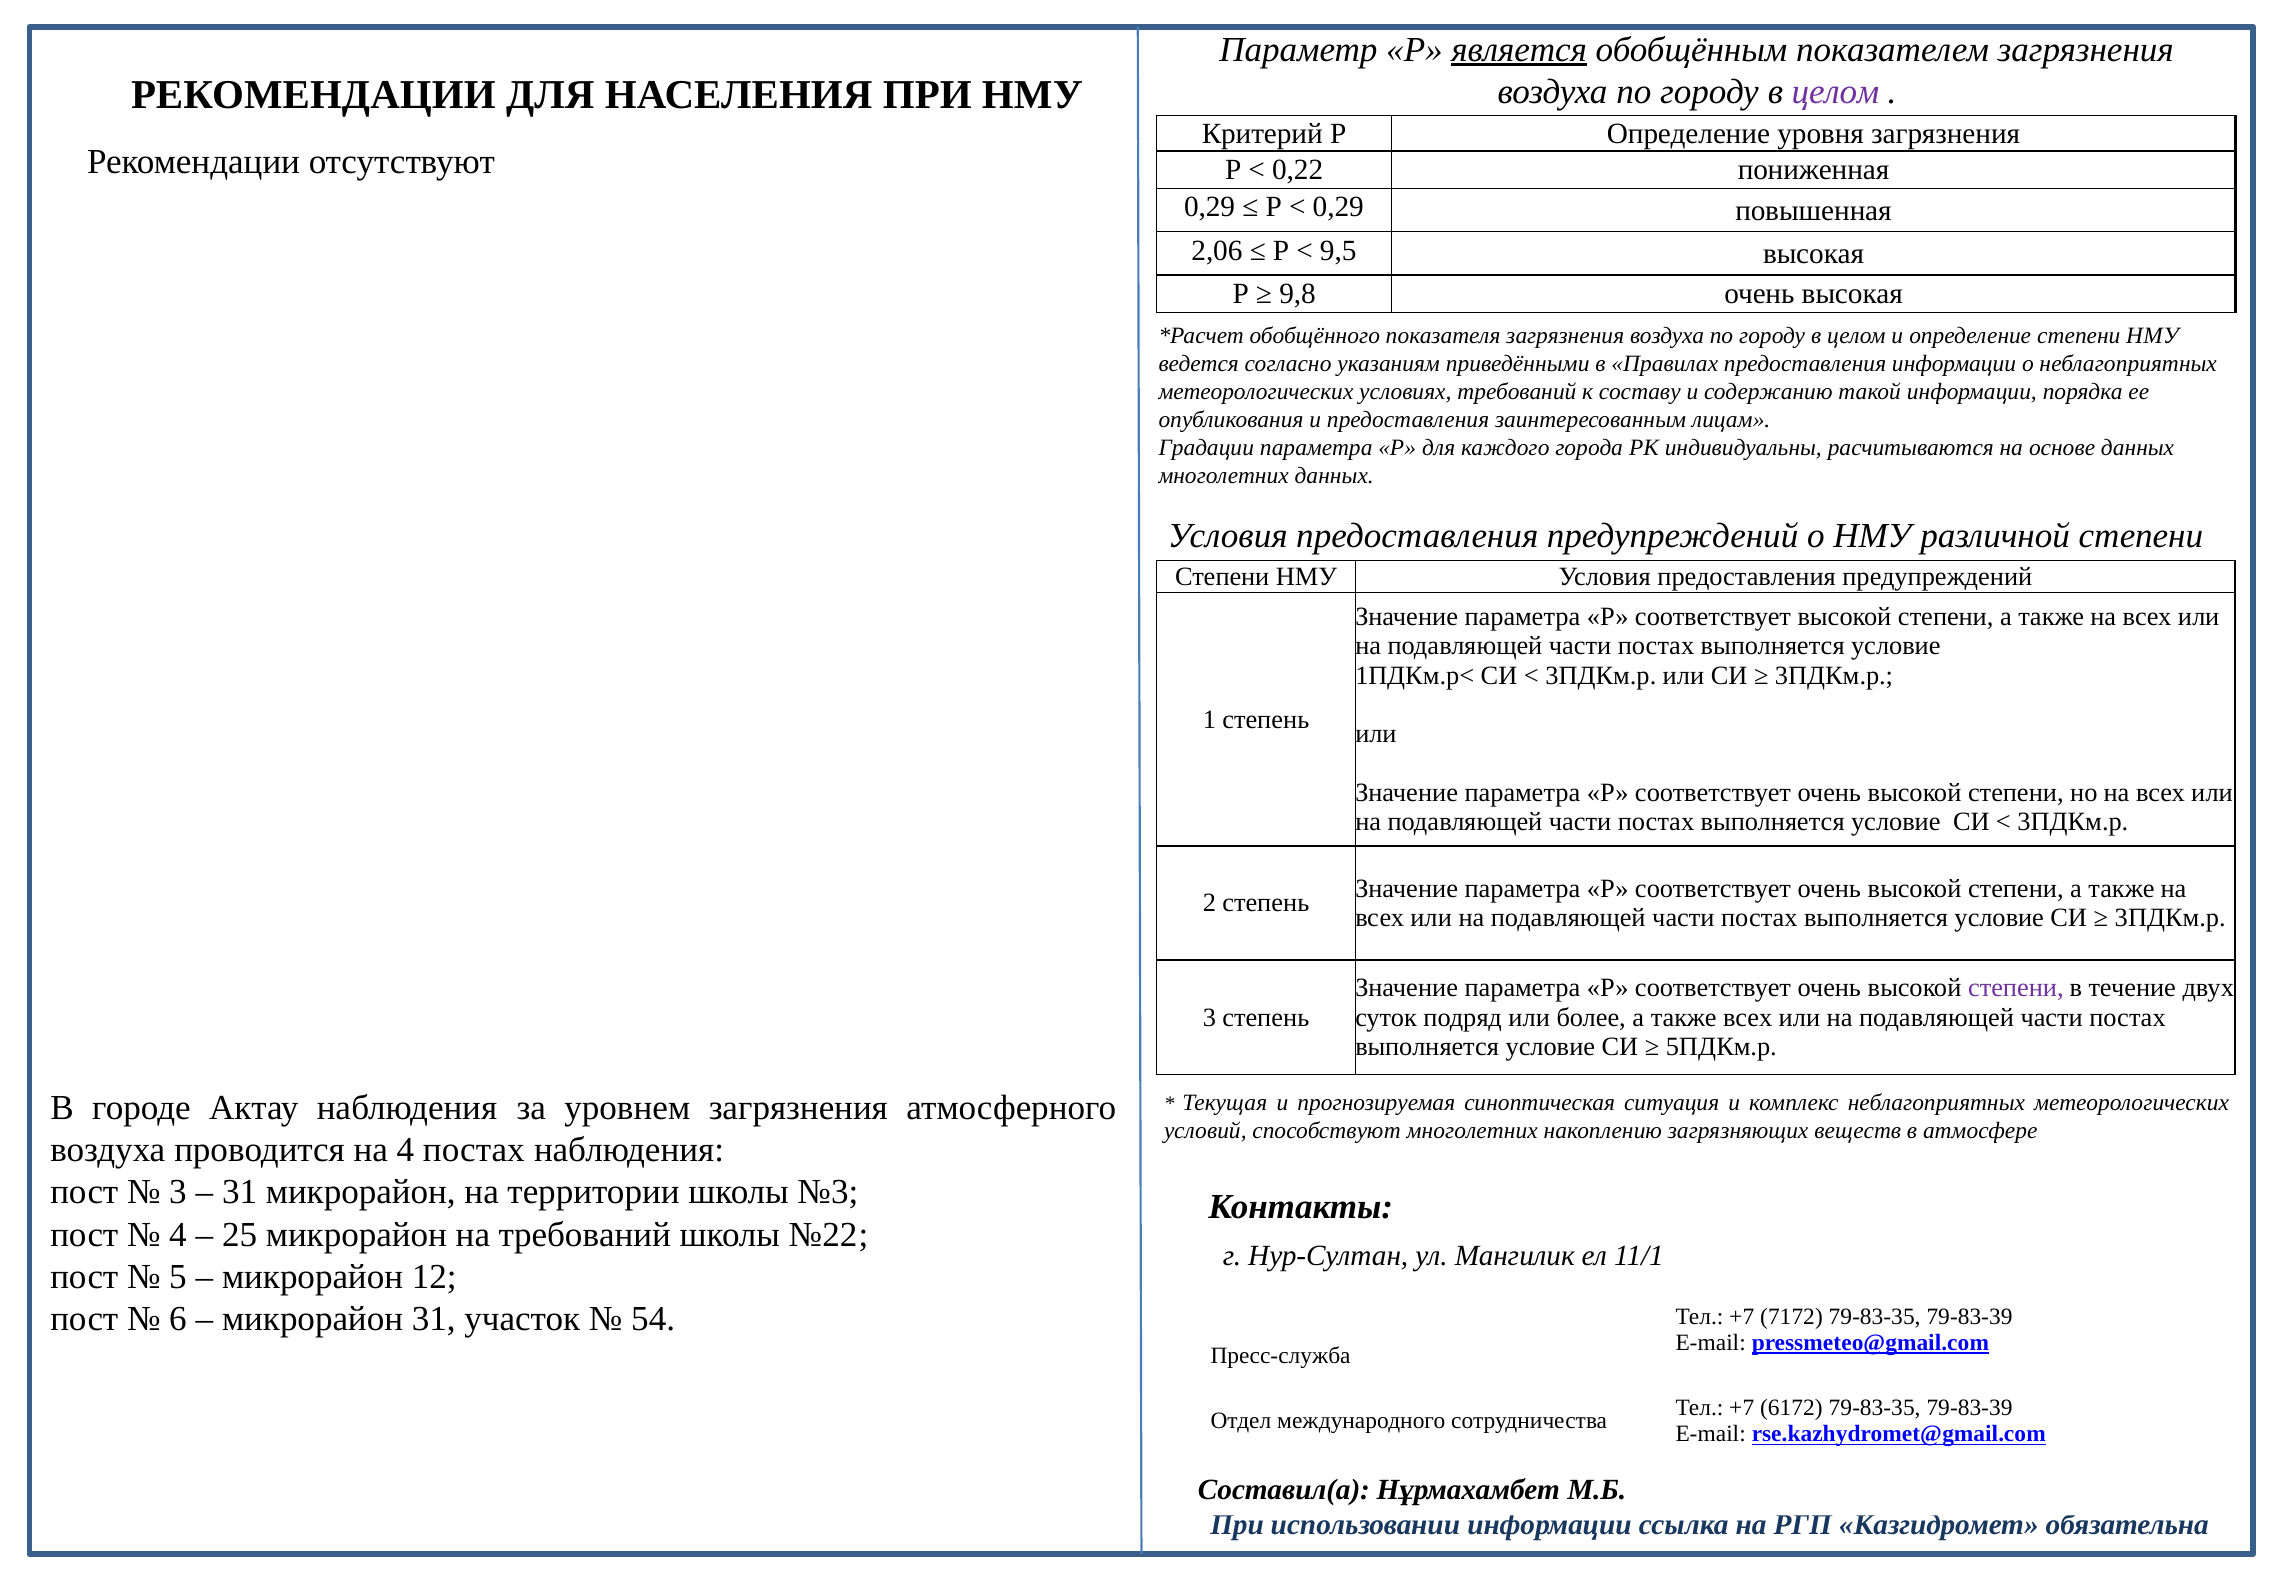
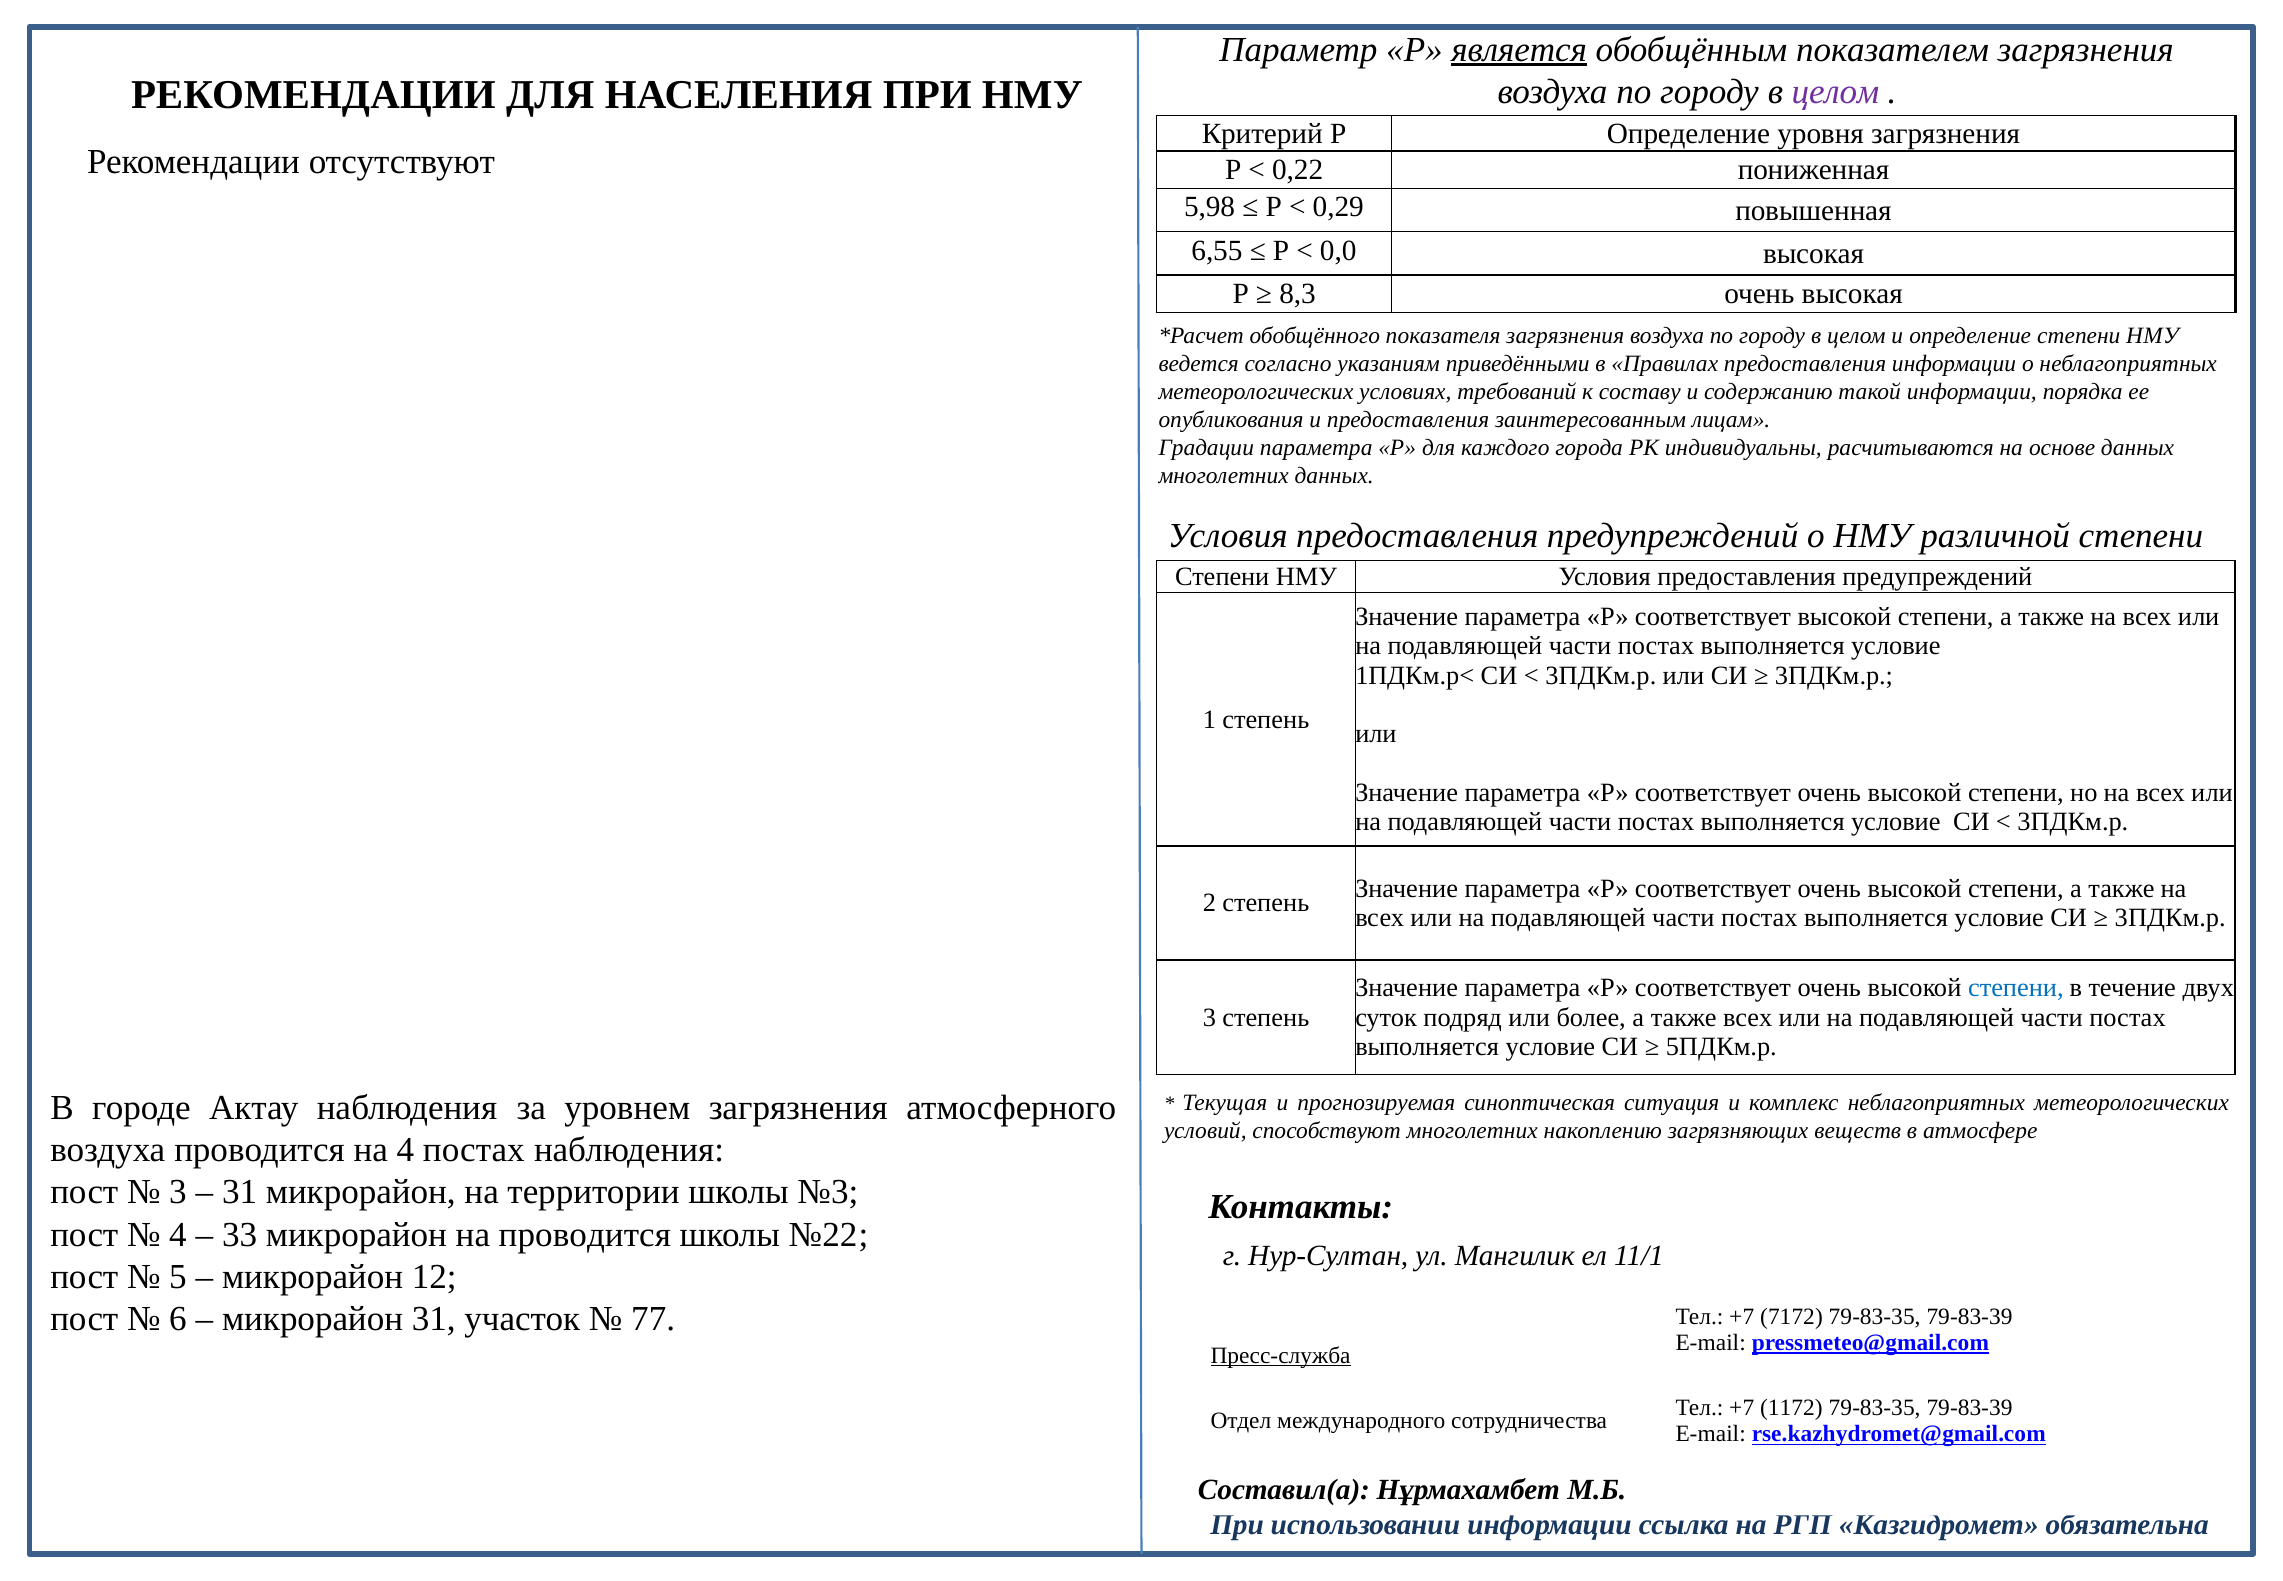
0,29 at (1210, 207): 0,29 -> 5,98
2,06: 2,06 -> 6,55
9,5: 9,5 -> 0,0
9,8: 9,8 -> 8,3
степени at (2016, 988) colour: purple -> blue
25: 25 -> 33
на требований: требований -> проводится
54: 54 -> 77
Пресс-служба underline: none -> present
6172: 6172 -> 1172
